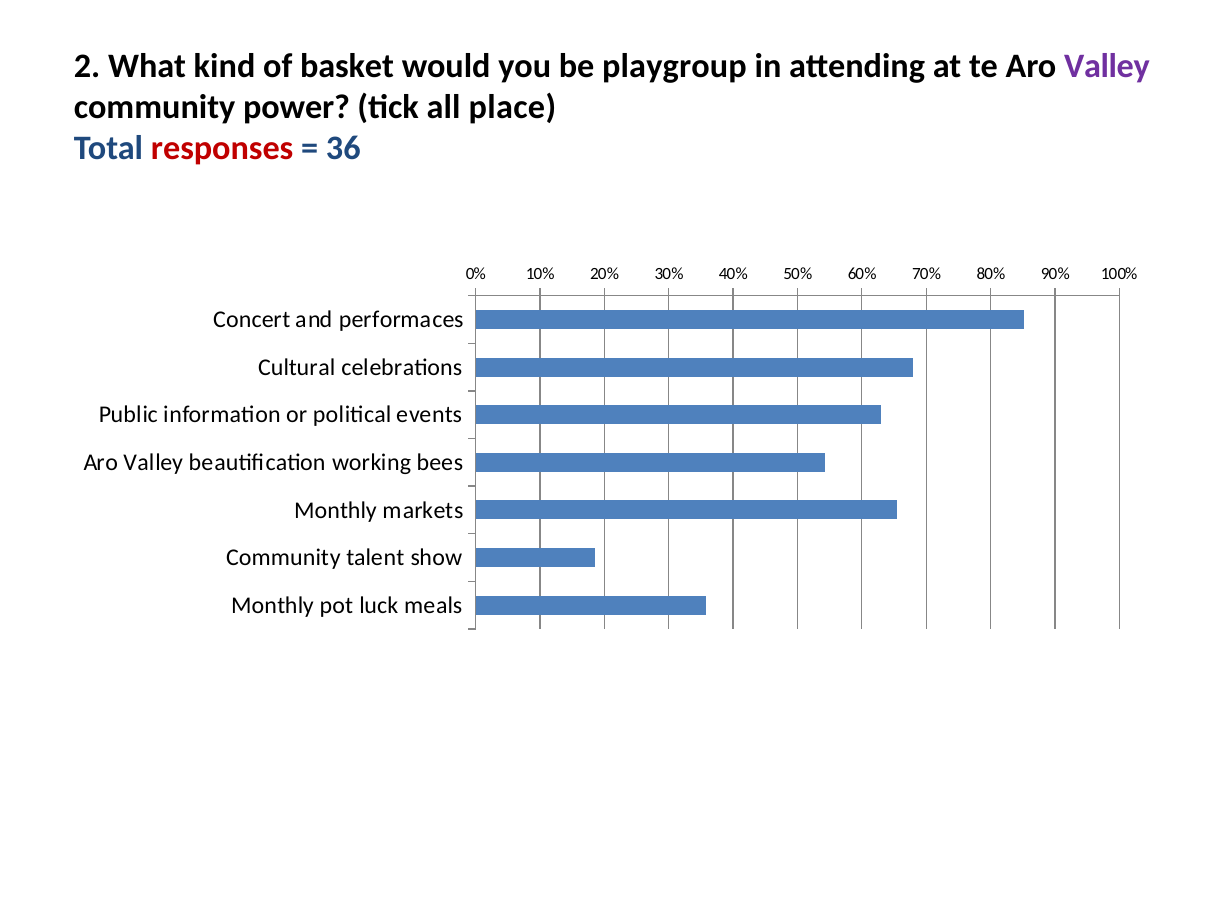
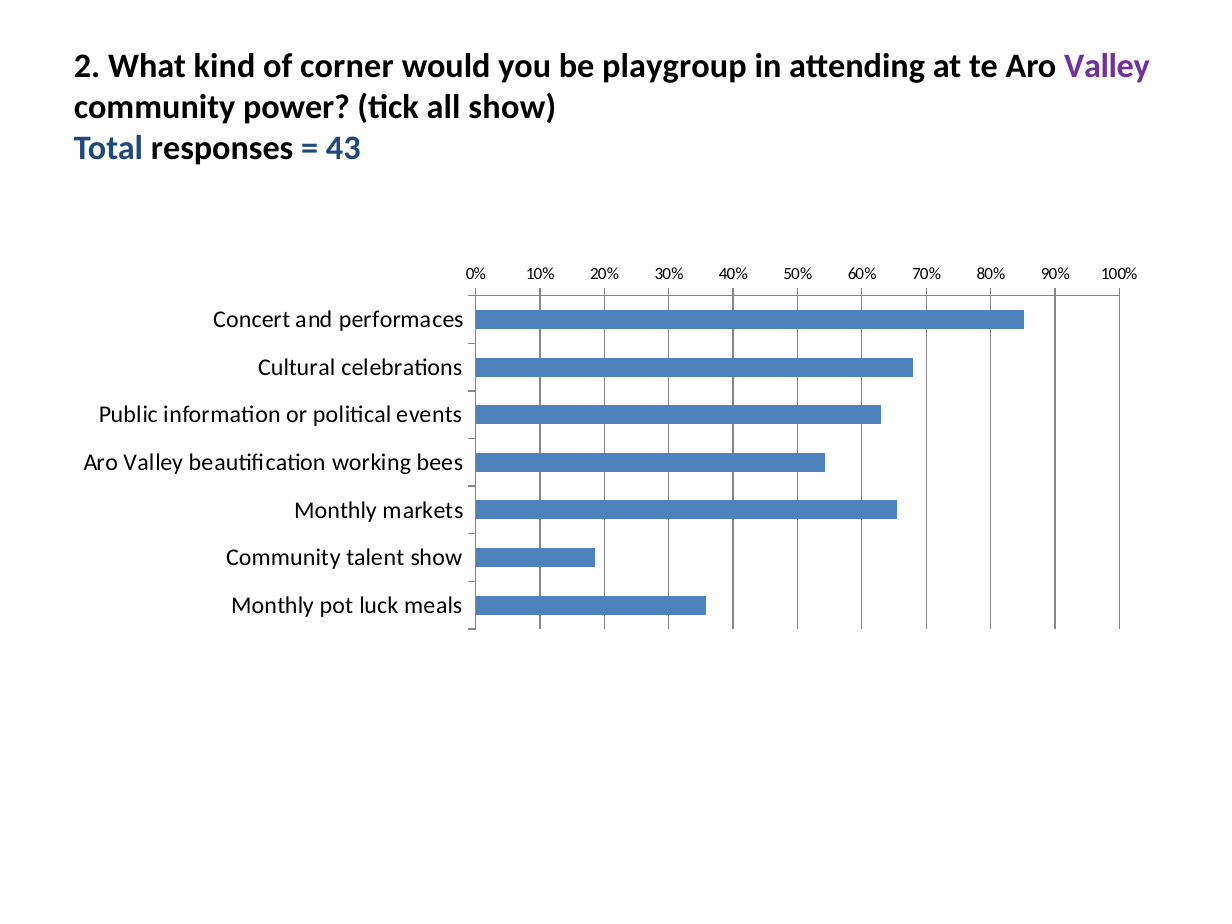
basket: basket -> corner
all place: place -> show
responses colour: red -> black
36: 36 -> 43
